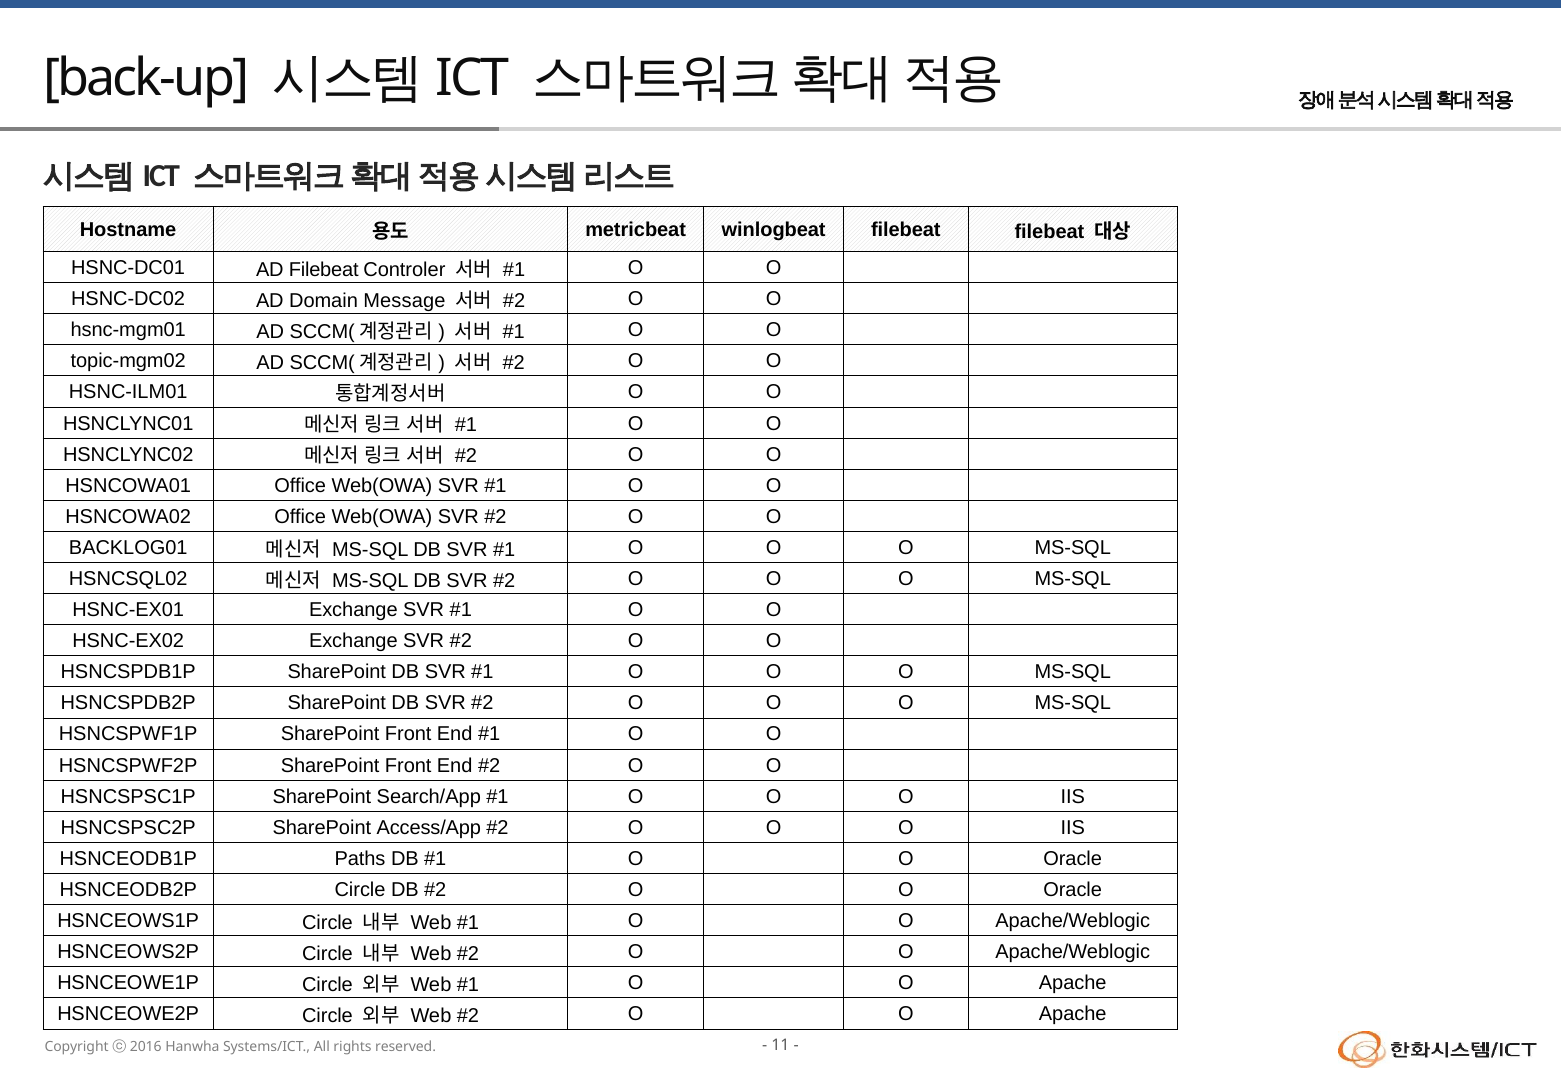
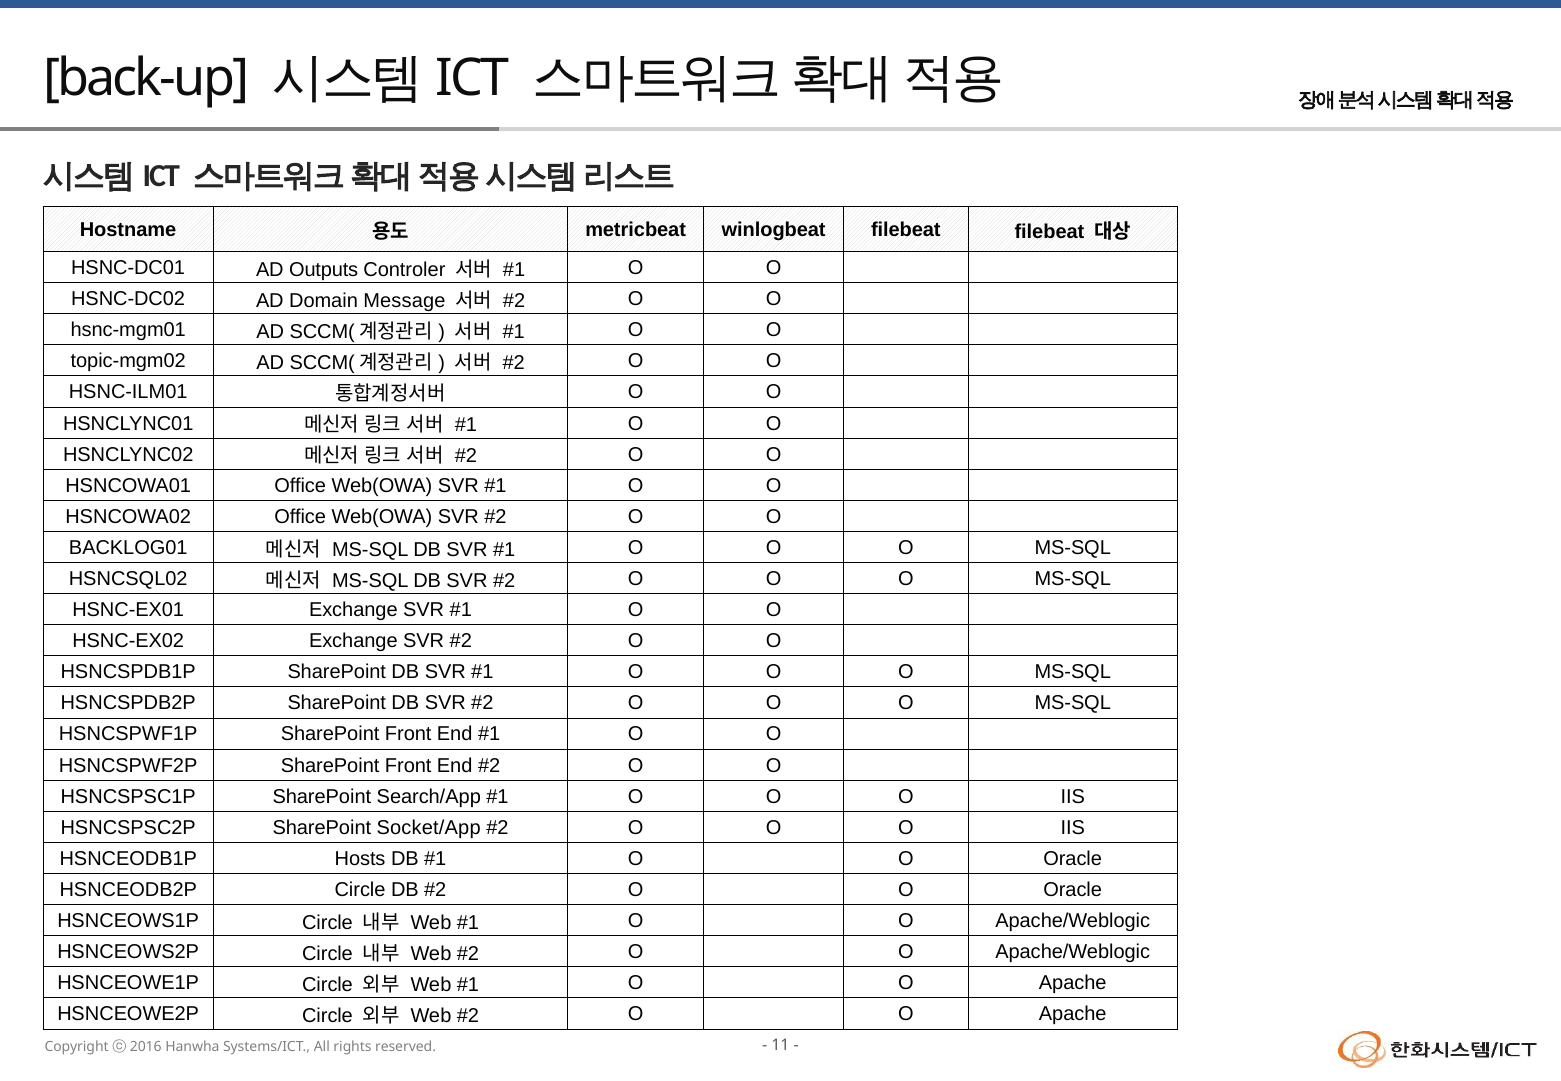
AD Filebeat: Filebeat -> Outputs
Access/App: Access/App -> Socket/App
Paths: Paths -> Hosts
